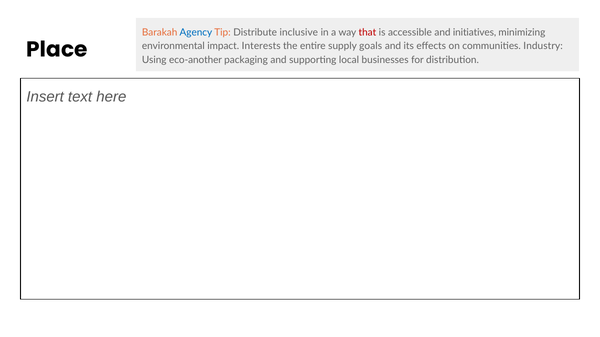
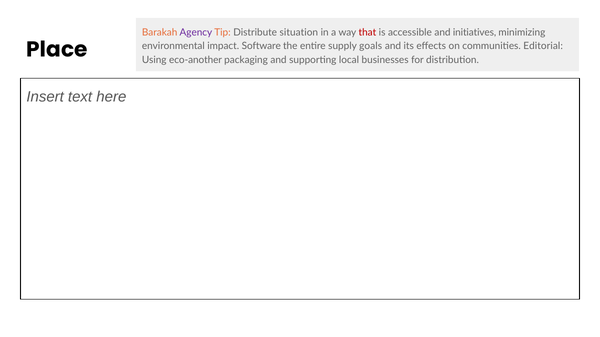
Agency colour: blue -> purple
inclusive: inclusive -> situation
Interests: Interests -> Software
Industry: Industry -> Editorial
